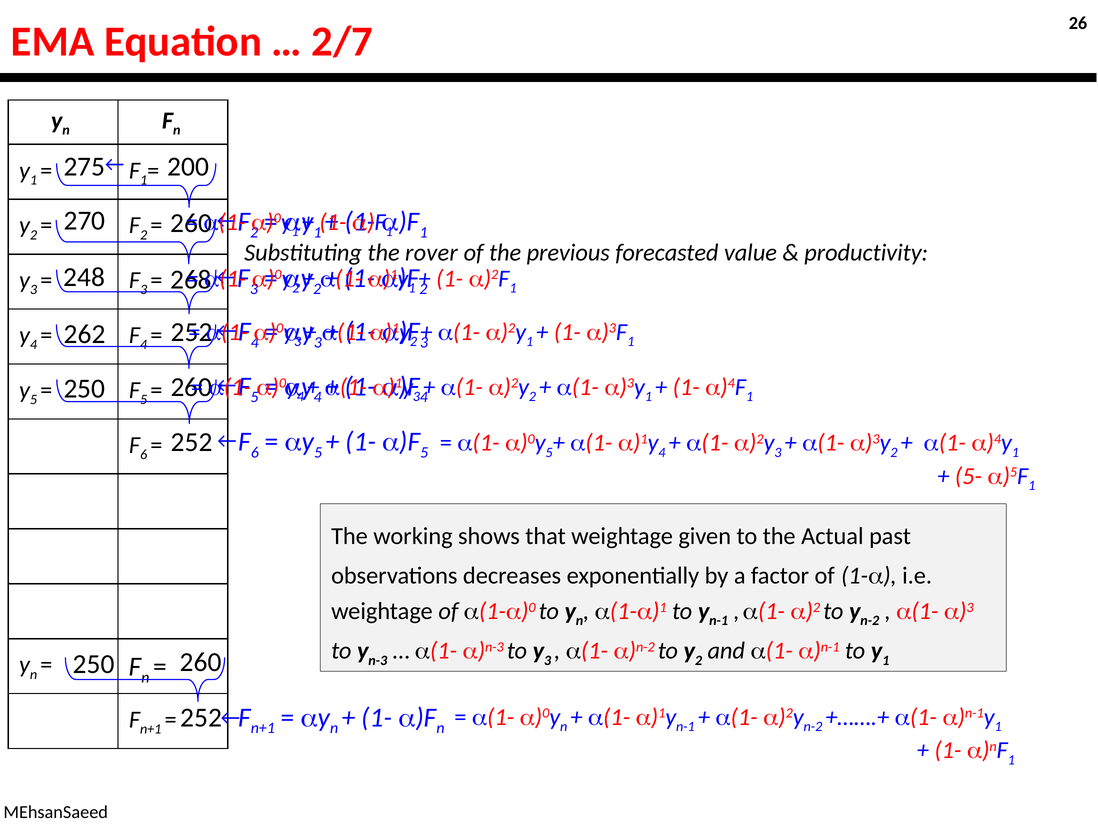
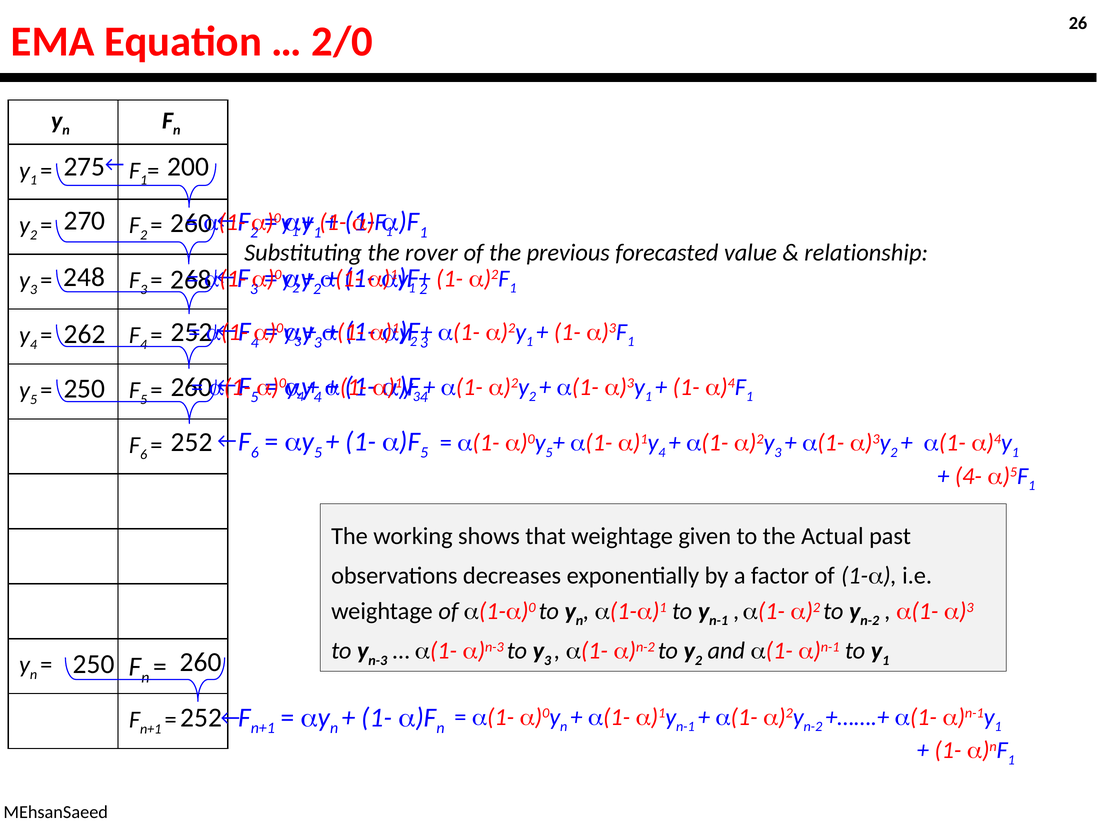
2/7: 2/7 -> 2/0
productivity: productivity -> relationship
5-: 5- -> 4-
